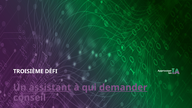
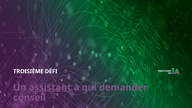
demander underline: present -> none
